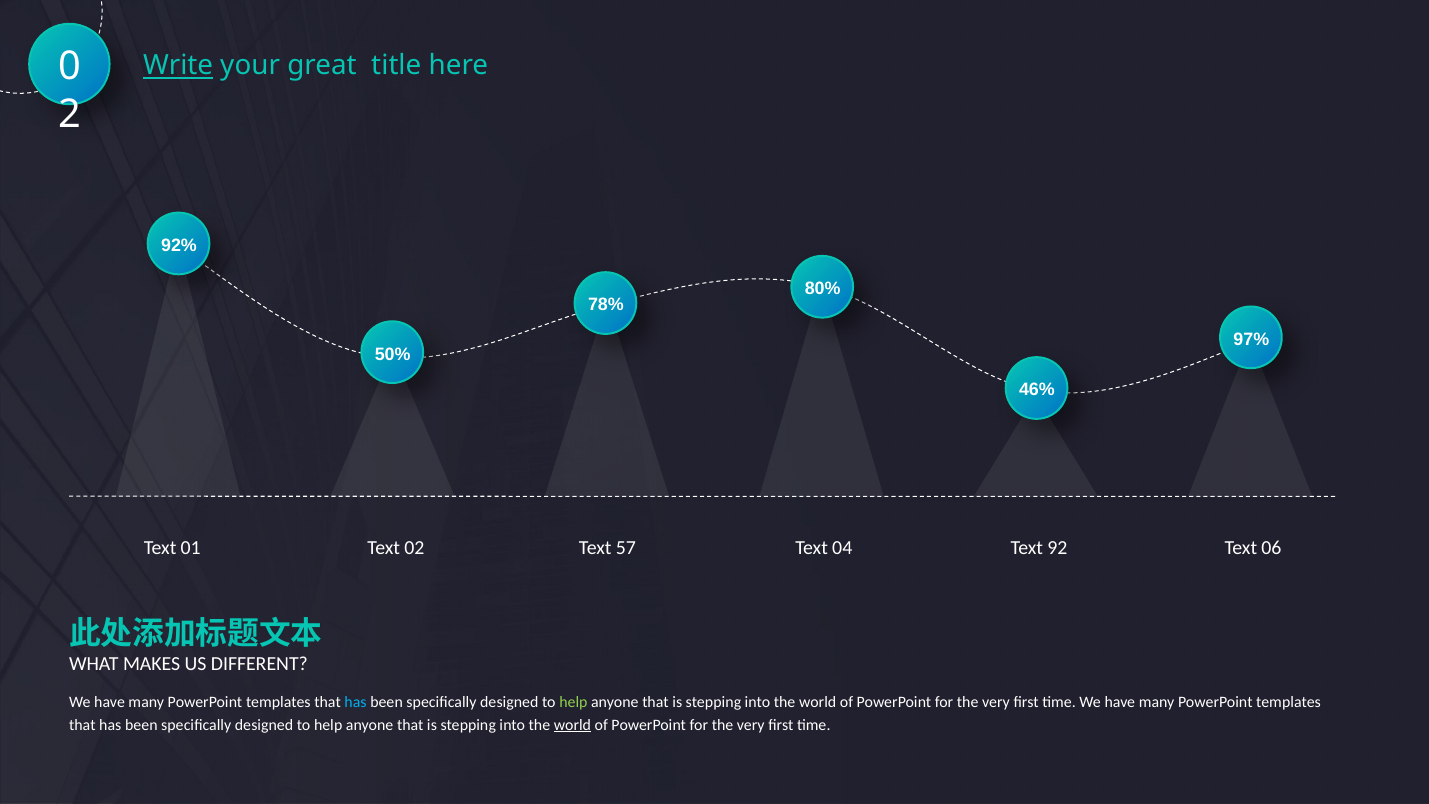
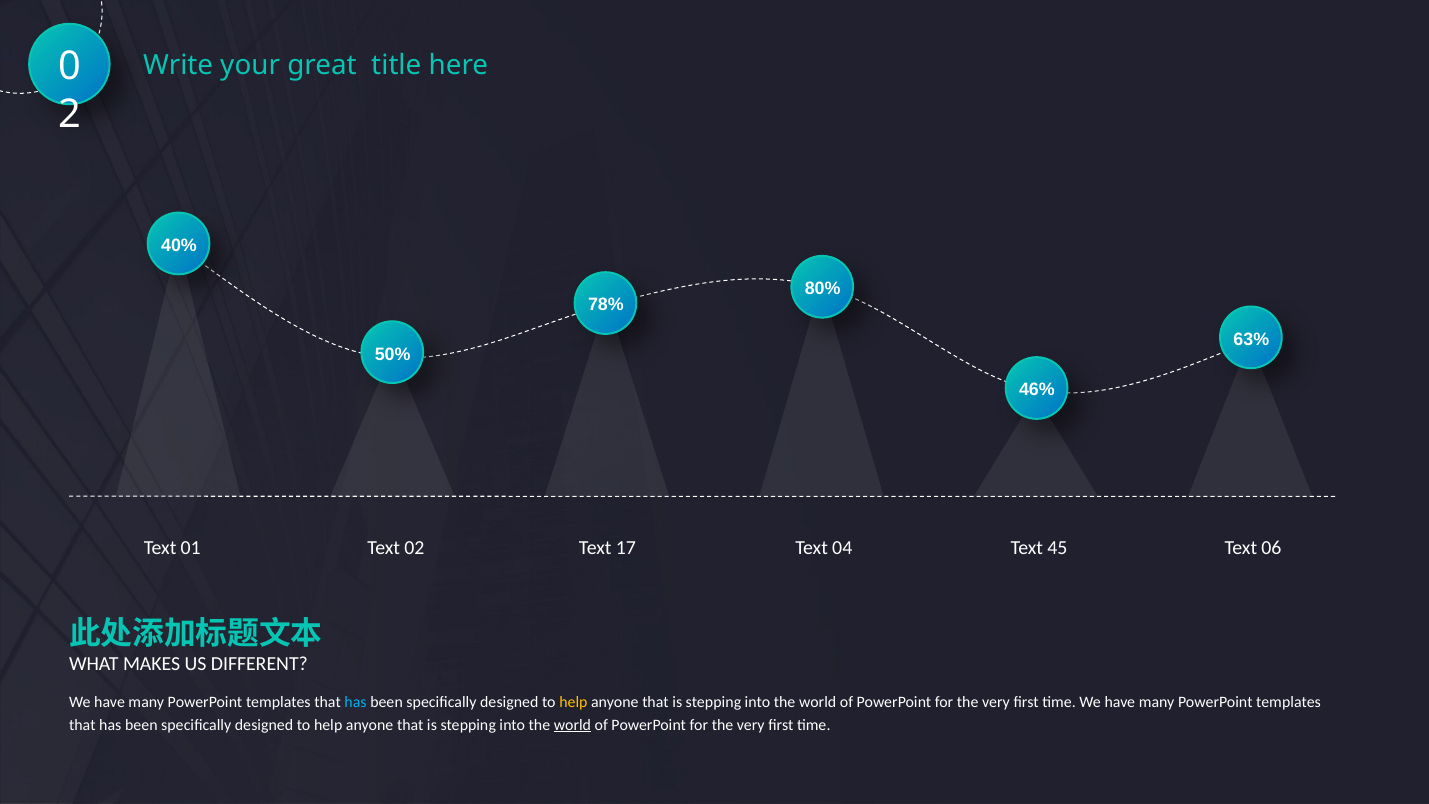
Write underline: present -> none
92%: 92% -> 40%
97%: 97% -> 63%
57: 57 -> 17
92: 92 -> 45
help at (573, 702) colour: light green -> yellow
